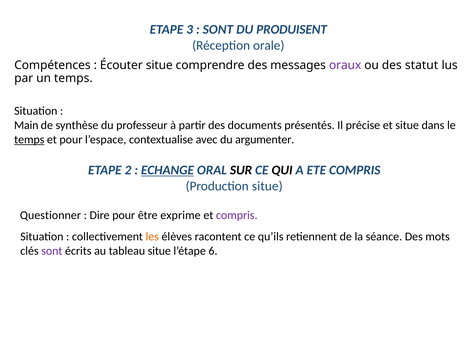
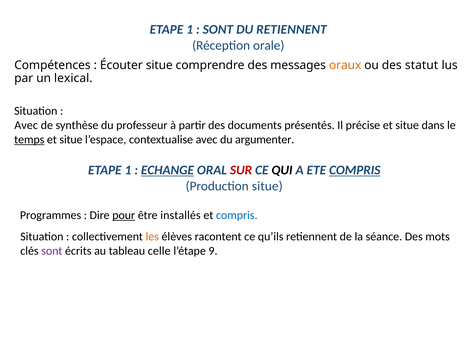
3 at (190, 30): 3 -> 1
DU PRODUISENT: PRODUISENT -> RETIENNENT
oraux colour: purple -> orange
un temps: temps -> lexical
Main at (26, 125): Main -> Avec
pour at (71, 139): pour -> situe
2 at (128, 170): 2 -> 1
SUR colour: black -> red
COMPRIS at (355, 170) underline: none -> present
Questionner: Questionner -> Programmes
pour at (124, 215) underline: none -> present
exprime: exprime -> installés
compris at (237, 215) colour: purple -> blue
tableau situe: situe -> celle
6: 6 -> 9
